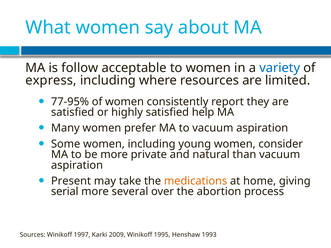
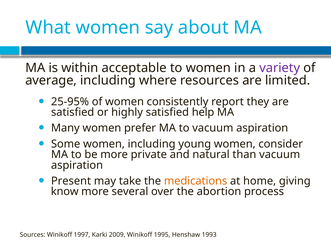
follow: follow -> within
variety colour: blue -> purple
express: express -> average
77-95%: 77-95% -> 25-95%
serial: serial -> know
